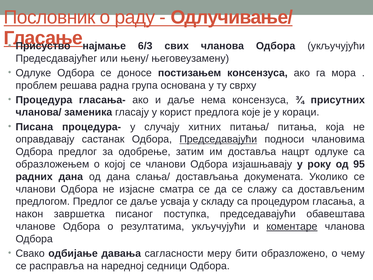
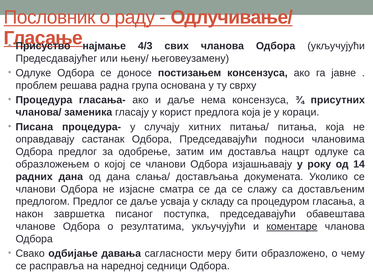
6/3: 6/3 -> 4/3
мора: мора -> јавне
предлога које: које -> која
Председавајући at (218, 139) underline: present -> none
95: 95 -> 14
